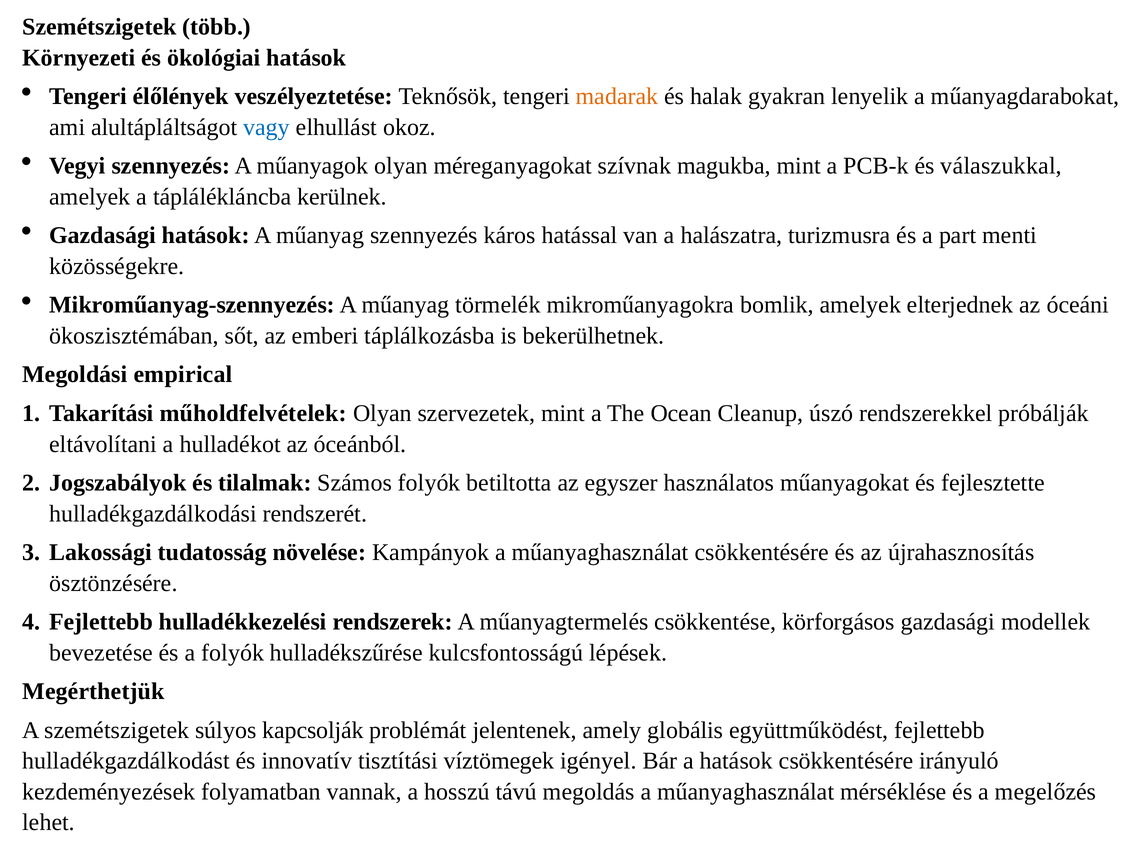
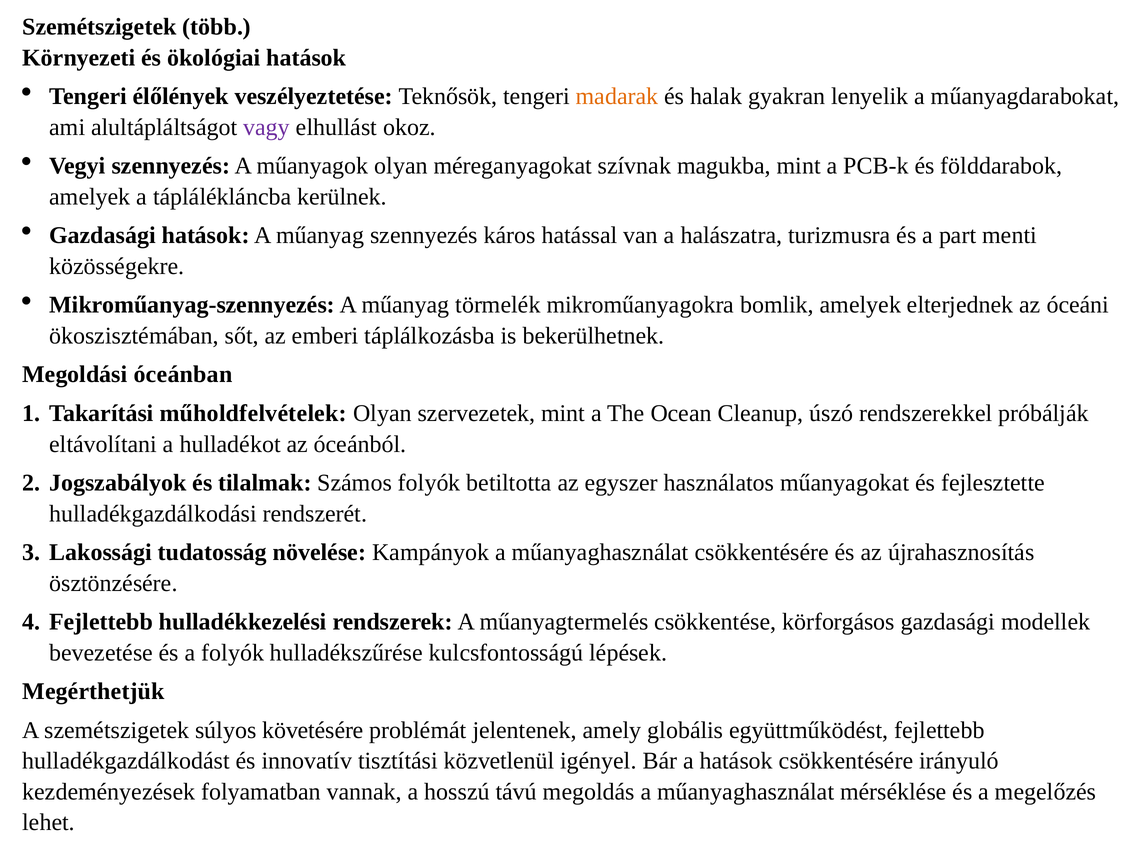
vagy colour: blue -> purple
válaszukkal: válaszukkal -> földdarabok
empirical: empirical -> óceánban
kapcsolják: kapcsolják -> követésére
víztömegek: víztömegek -> közvetlenül
